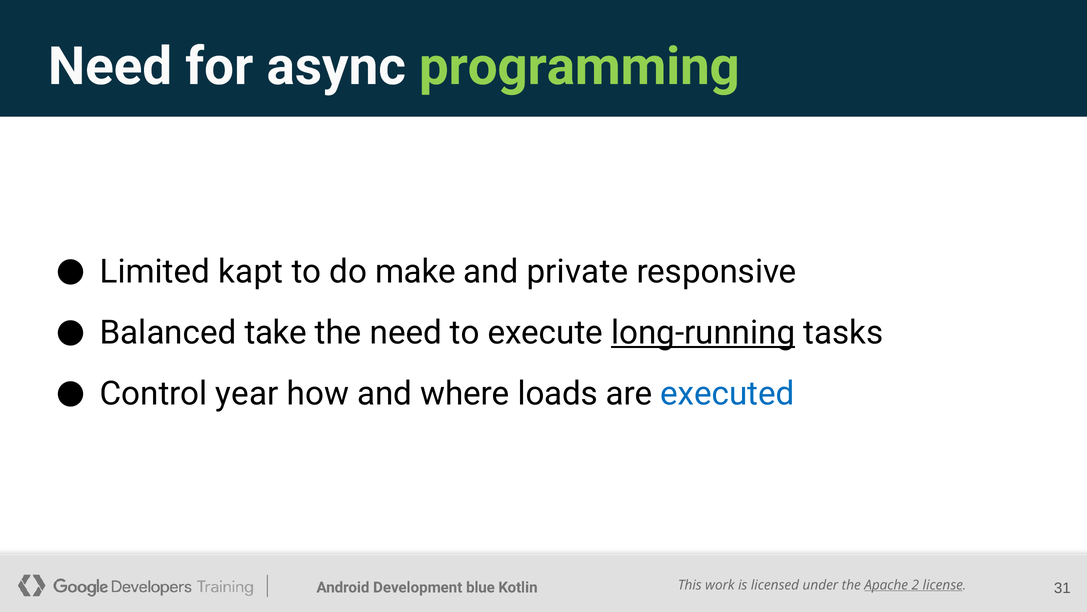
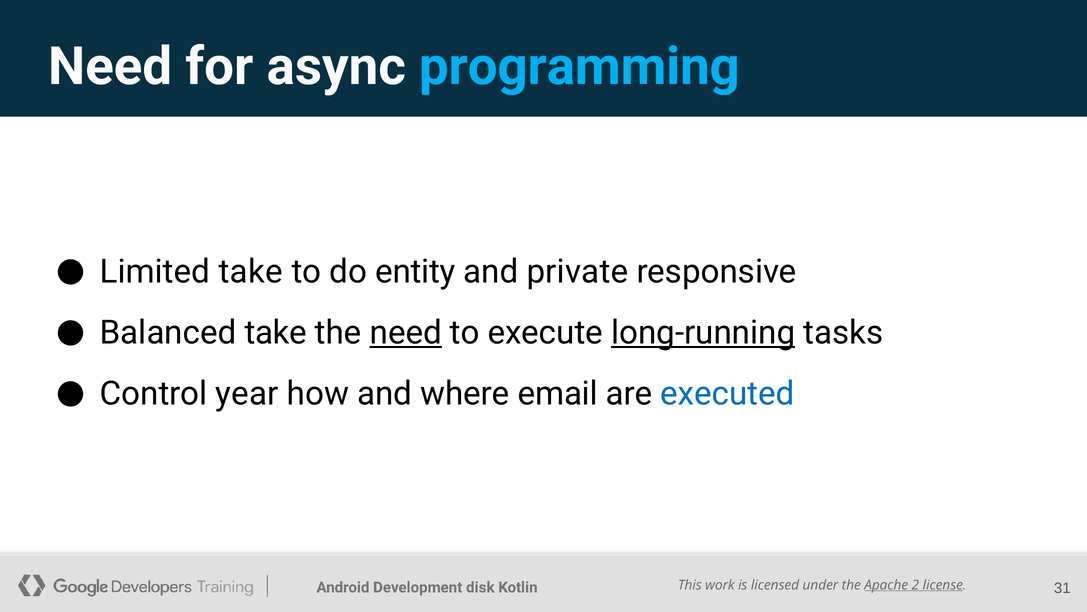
programming colour: light green -> light blue
Limited kapt: kapt -> take
make: make -> entity
need at (406, 332) underline: none -> present
loads: loads -> email
blue: blue -> disk
